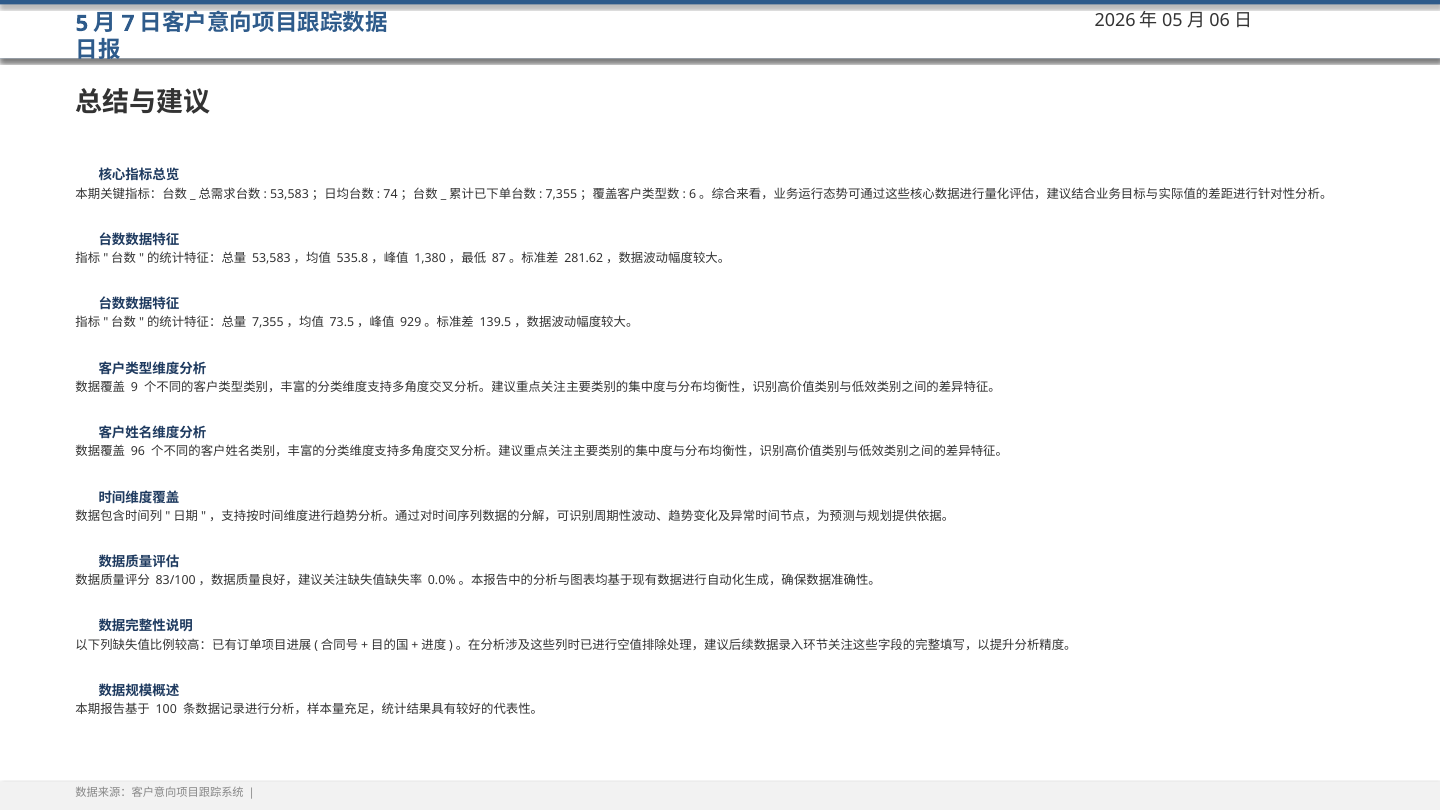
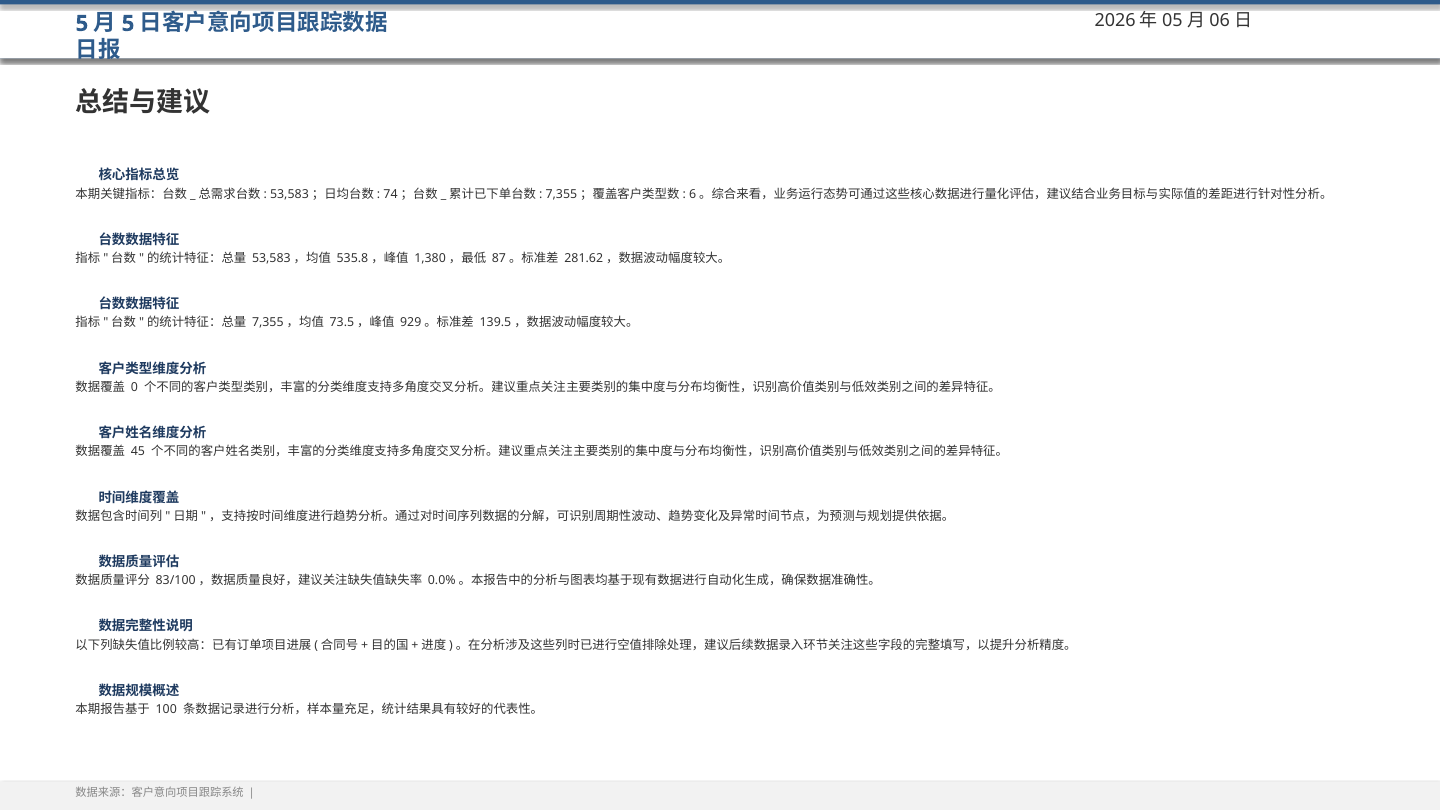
7 at (128, 24): 7 -> 5
9: 9 -> 0
96: 96 -> 45
